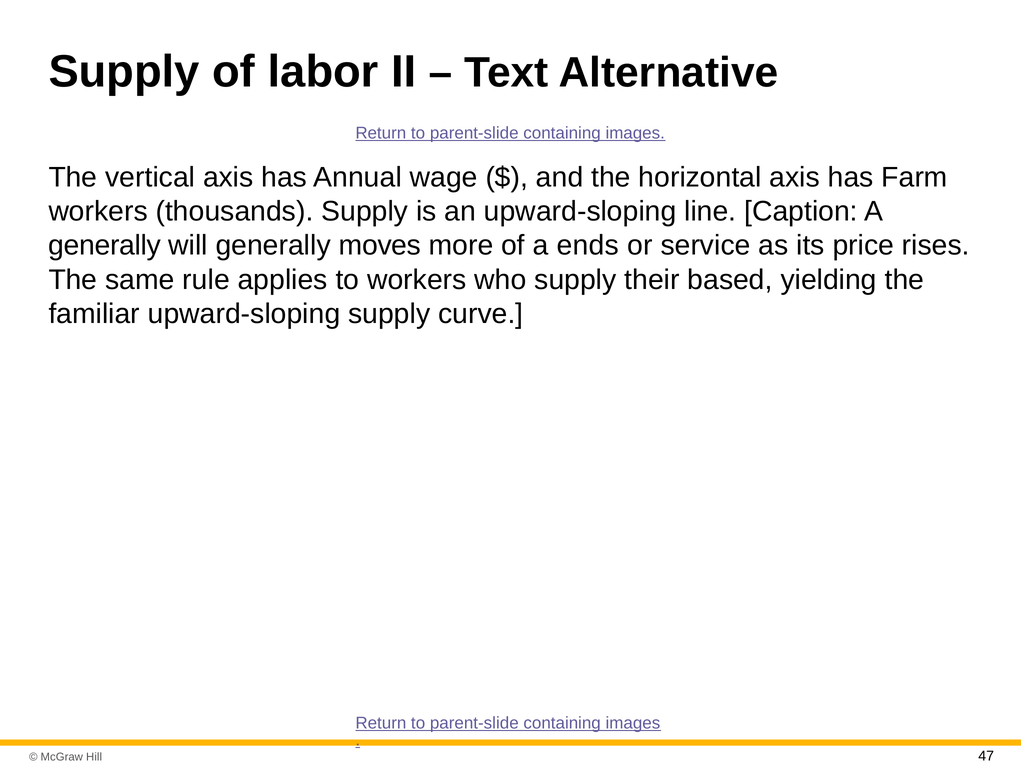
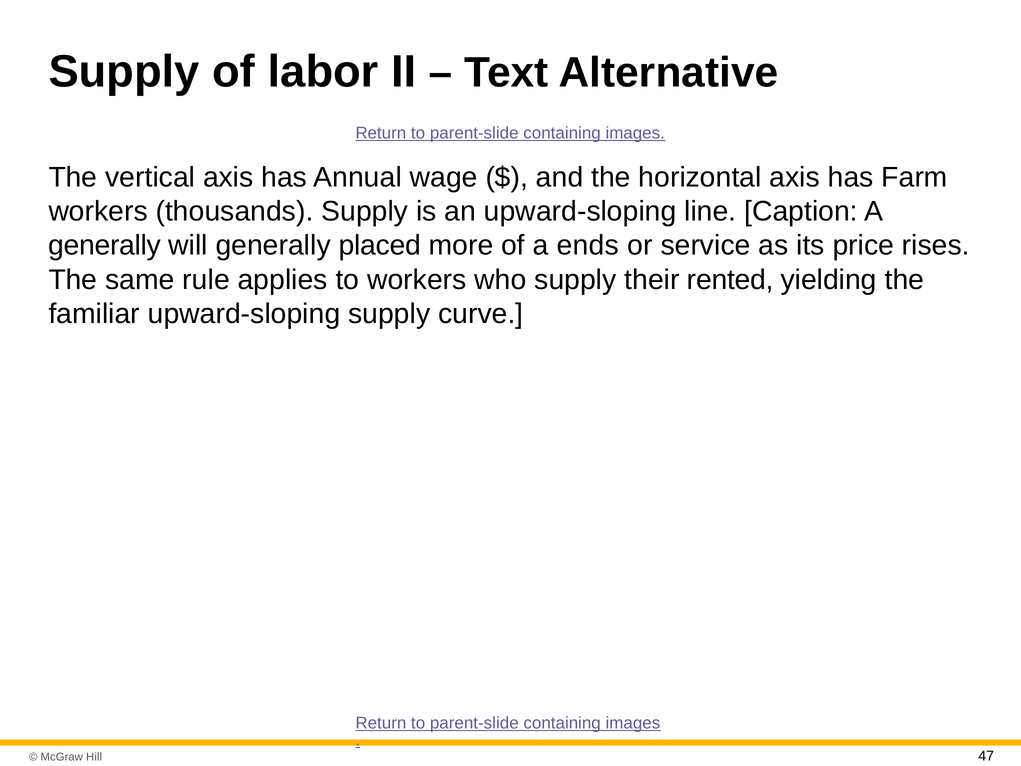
moves: moves -> placed
based: based -> rented
